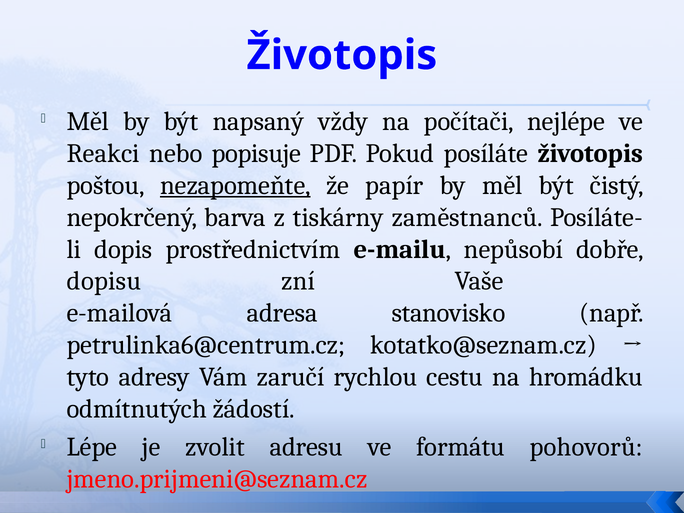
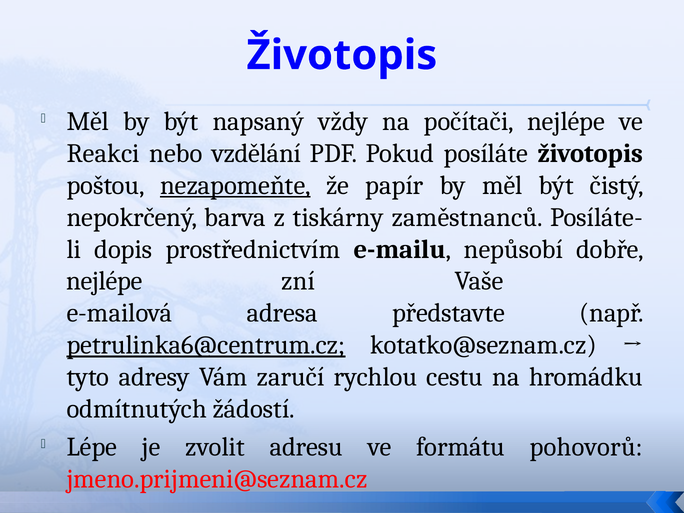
popisuje: popisuje -> vzdělání
dopisu at (104, 281): dopisu -> nejlépe
stanovisko: stanovisko -> představte
petrulinka6@centrum.cz underline: none -> present
